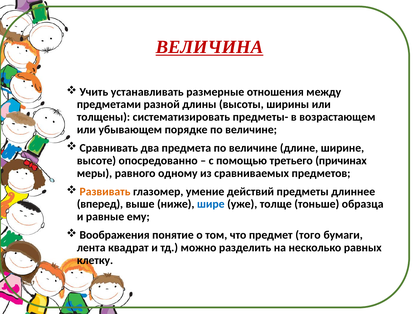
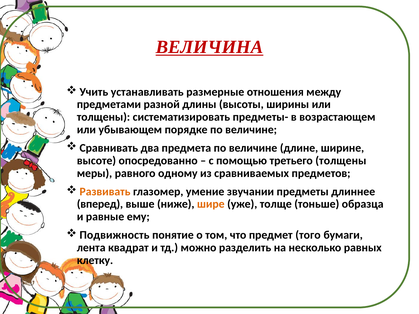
третьего причинах: причинах -> толщены
действий: действий -> звучании
шире colour: blue -> orange
Воображения: Воображения -> Подвижность
